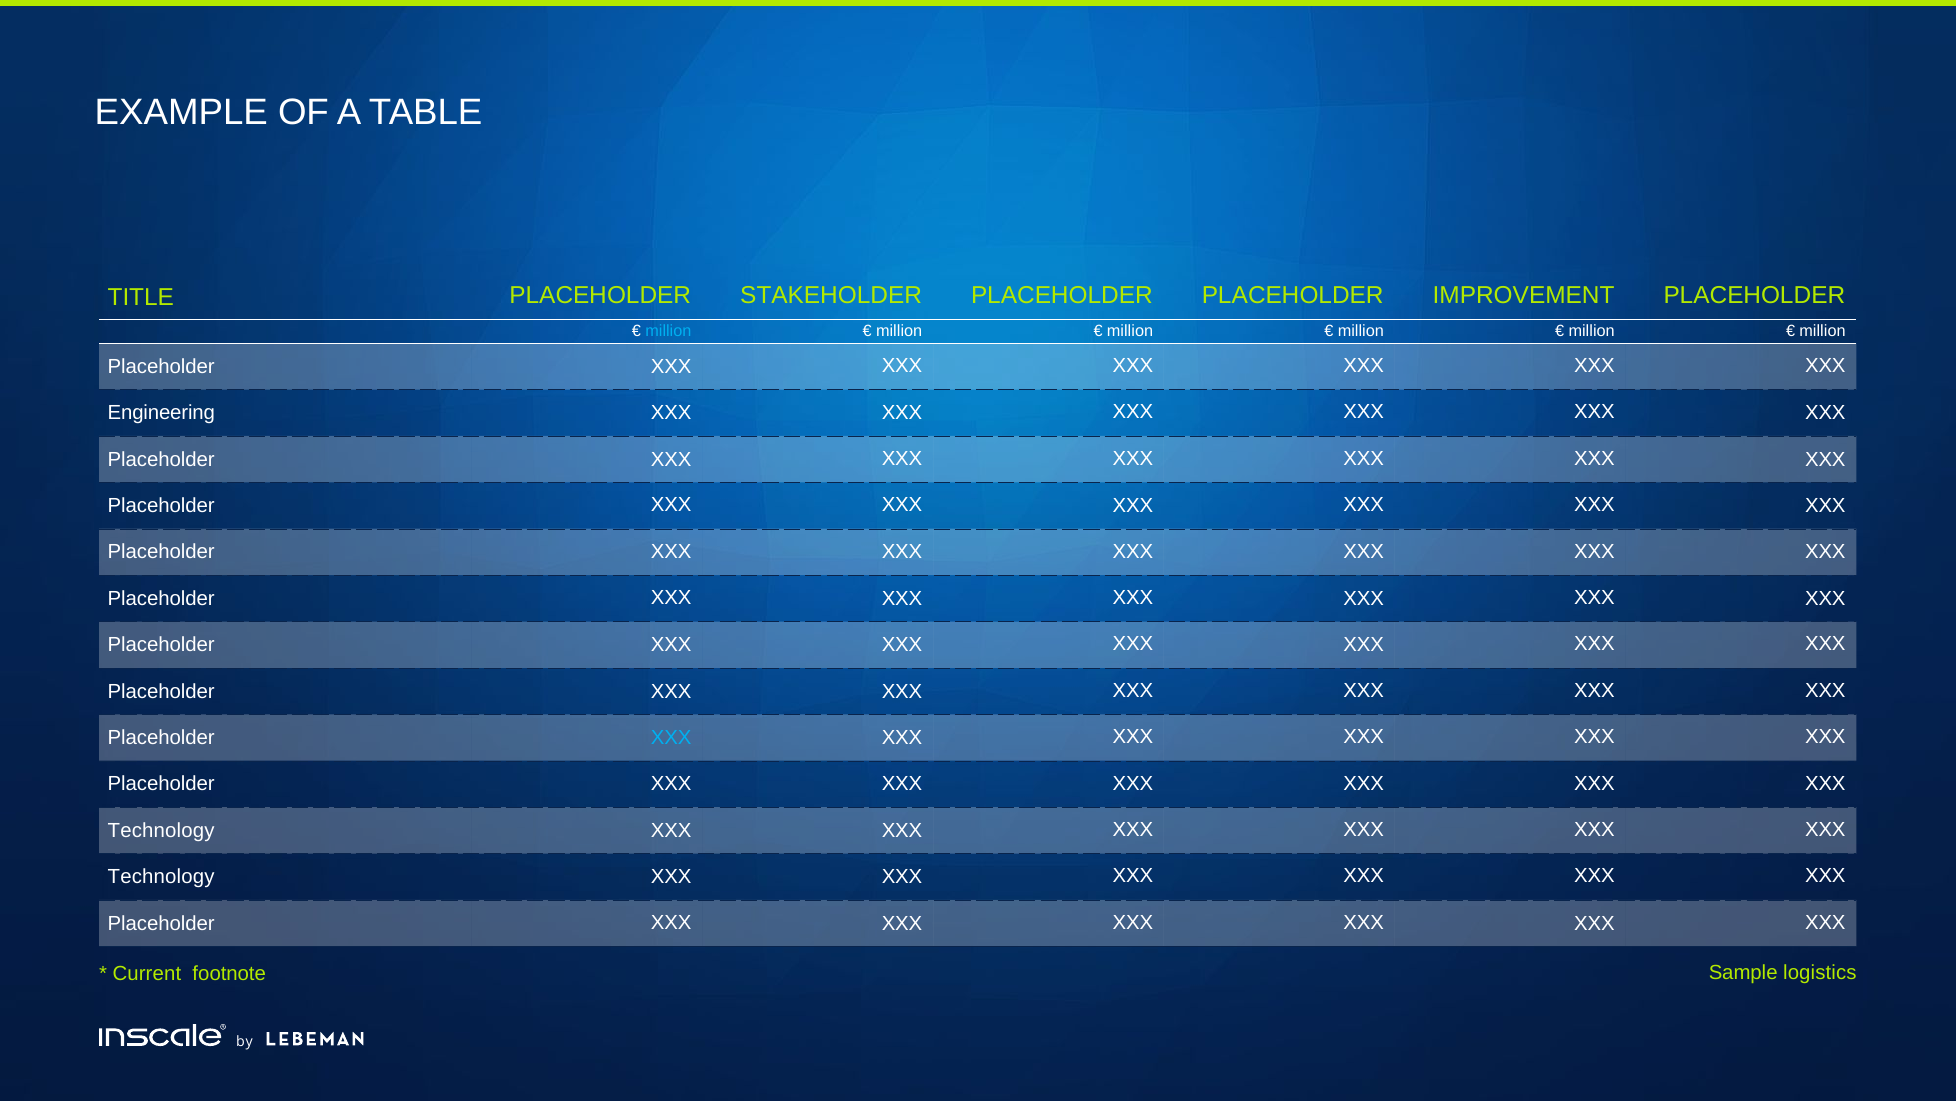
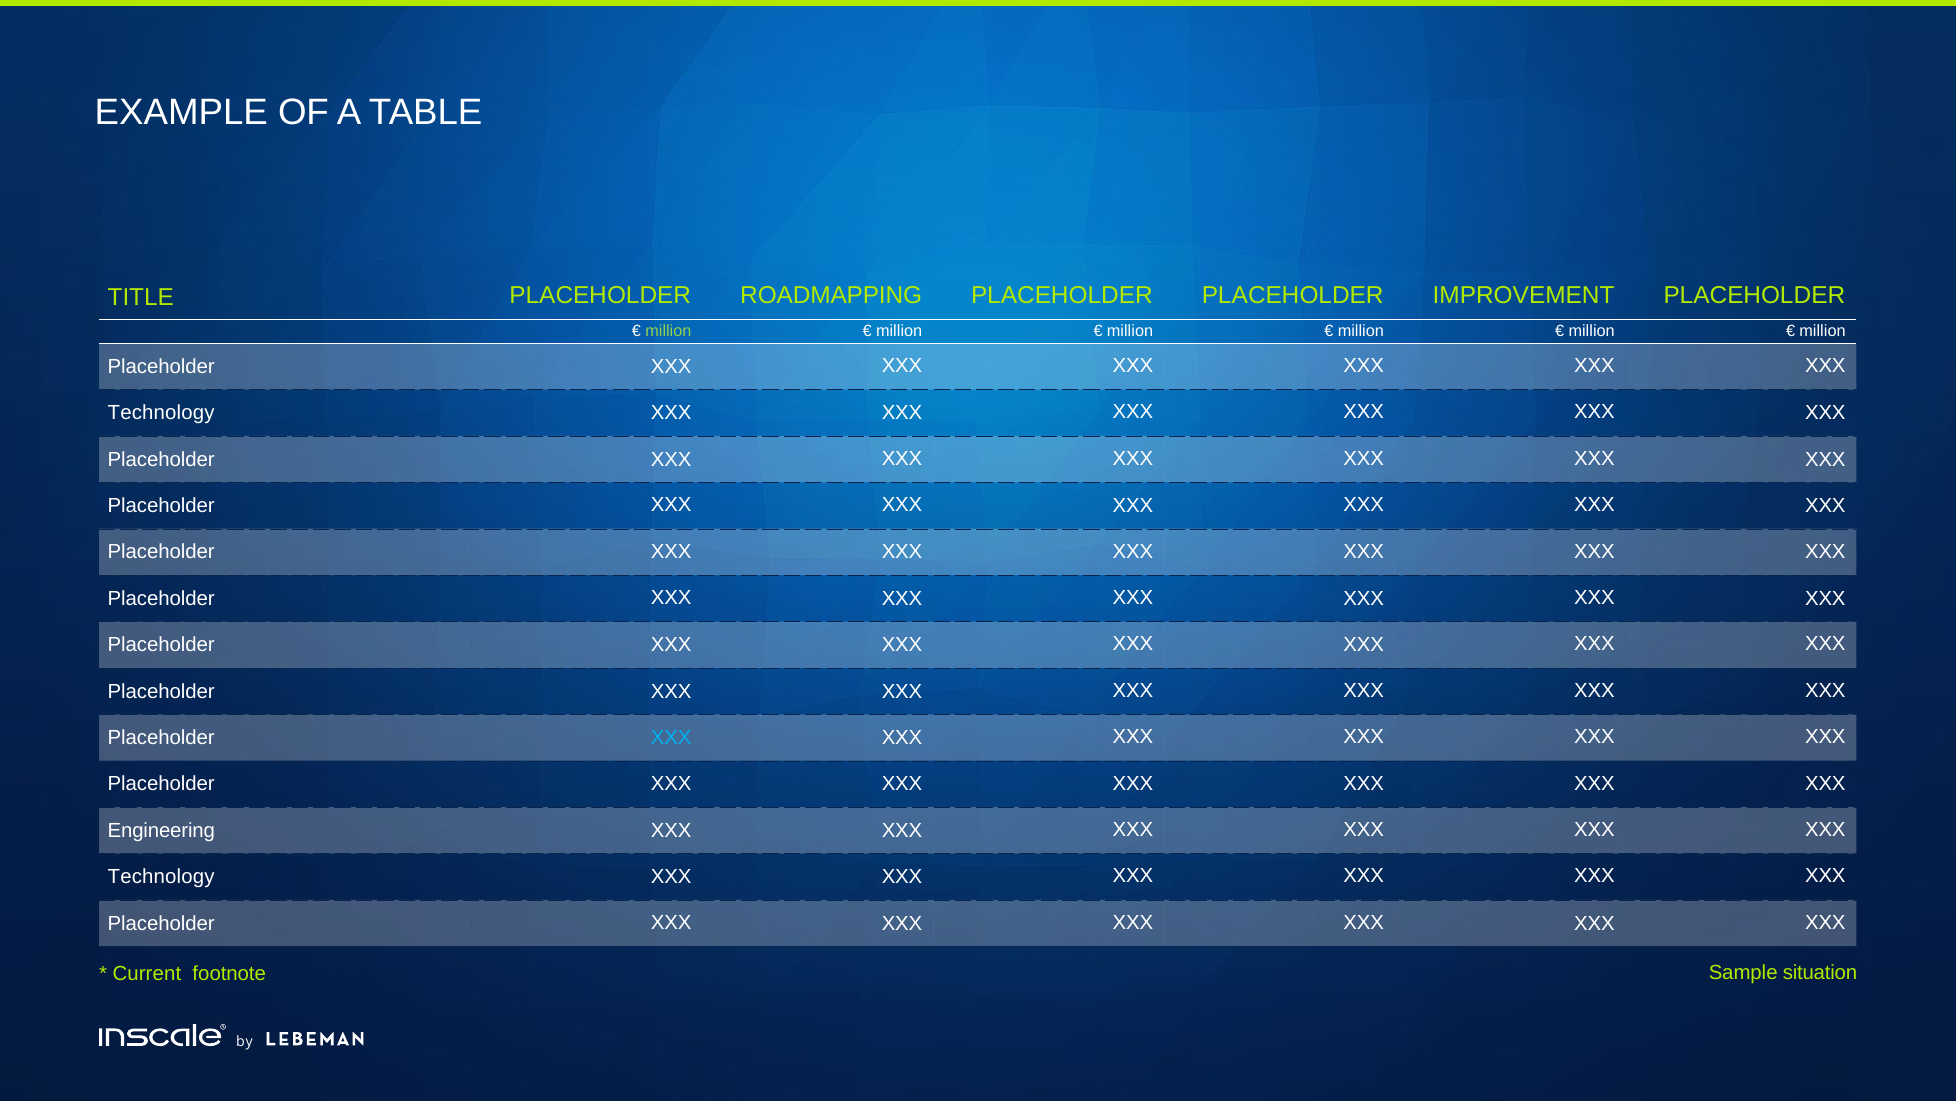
STAKEHOLDER: STAKEHOLDER -> ROADMAPPING
million at (668, 331) colour: light blue -> light green
Engineering at (161, 413): Engineering -> Technology
Technology at (161, 830): Technology -> Engineering
logistics: logistics -> situation
